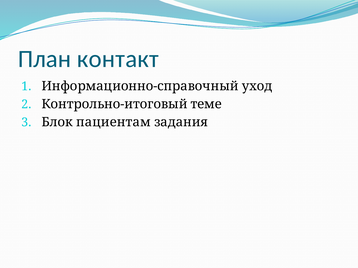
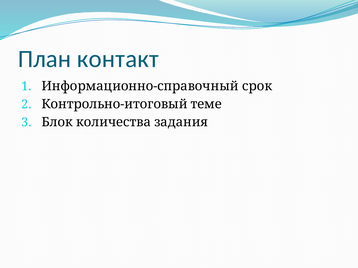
уход: уход -> срок
пациентам: пациентам -> количества
